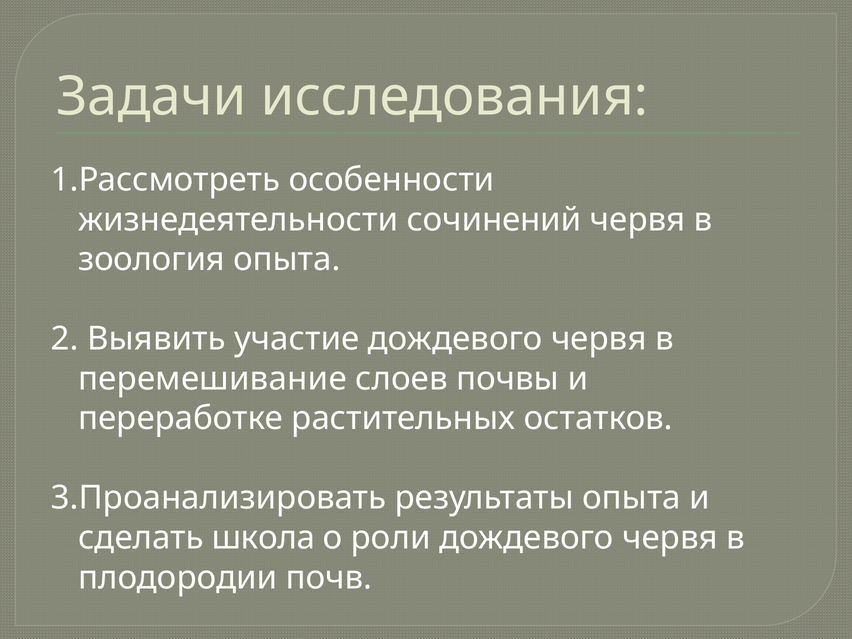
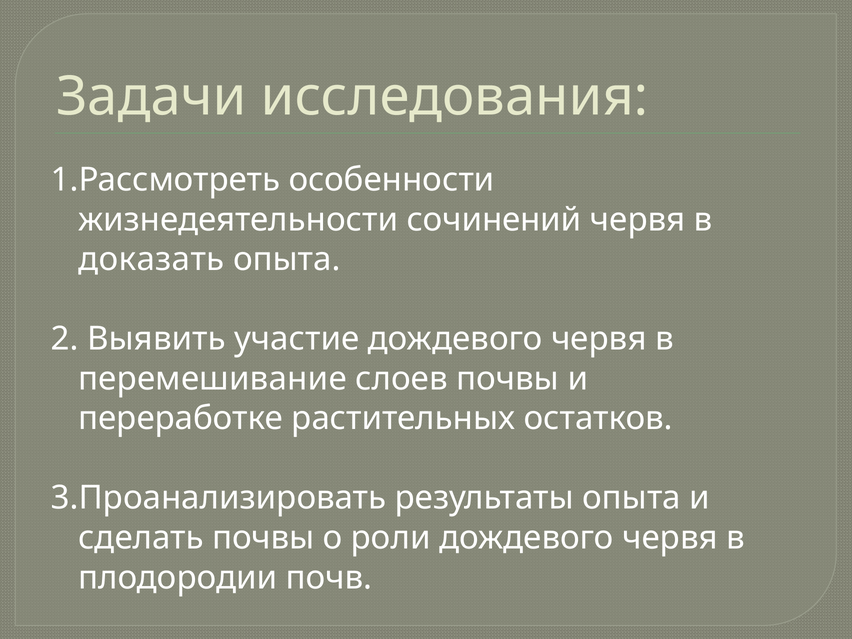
зоология: зоология -> доказать
сделать школа: школа -> почвы
